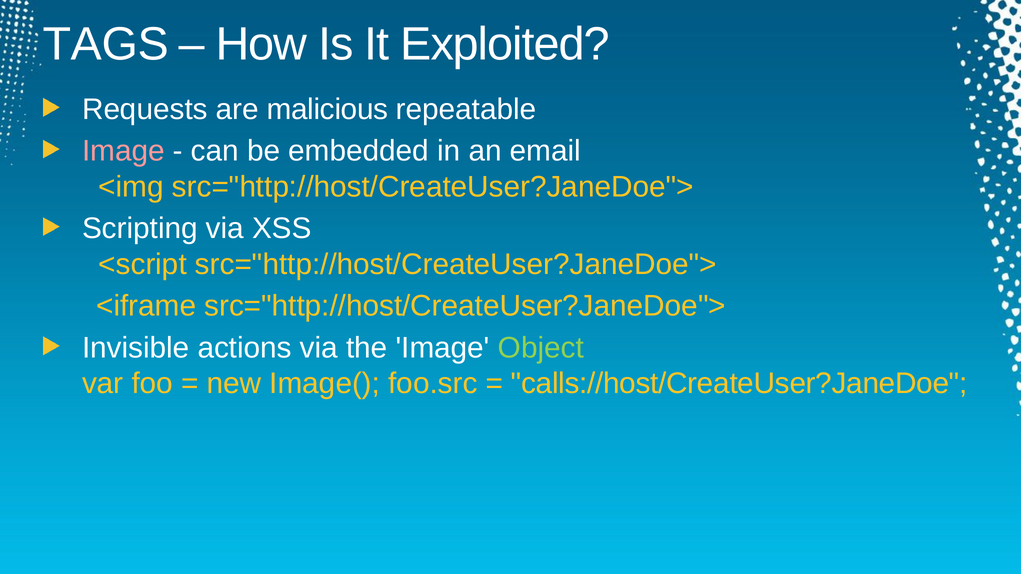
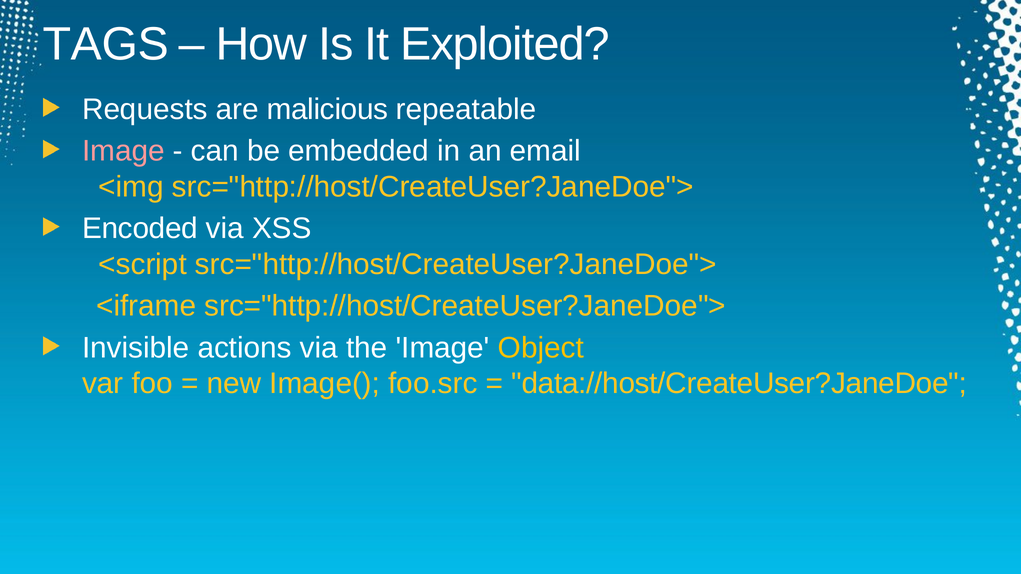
Scripting: Scripting -> Encoded
Object colour: light green -> yellow
calls://host/CreateUser?JaneDoe: calls://host/CreateUser?JaneDoe -> data://host/CreateUser?JaneDoe
